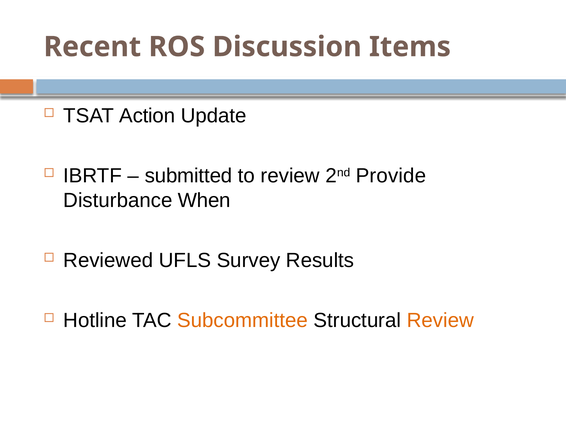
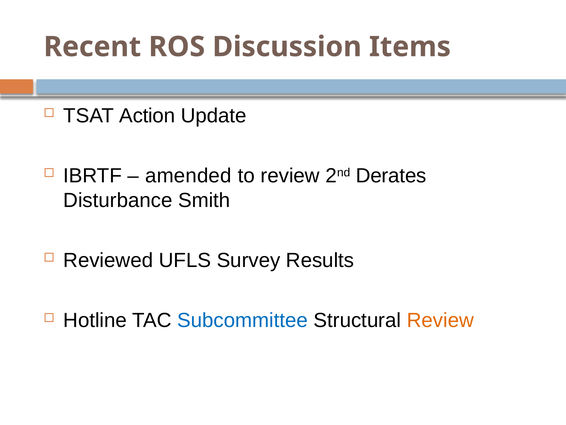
submitted: submitted -> amended
Provide: Provide -> Derates
When: When -> Smith
Subcommittee colour: orange -> blue
